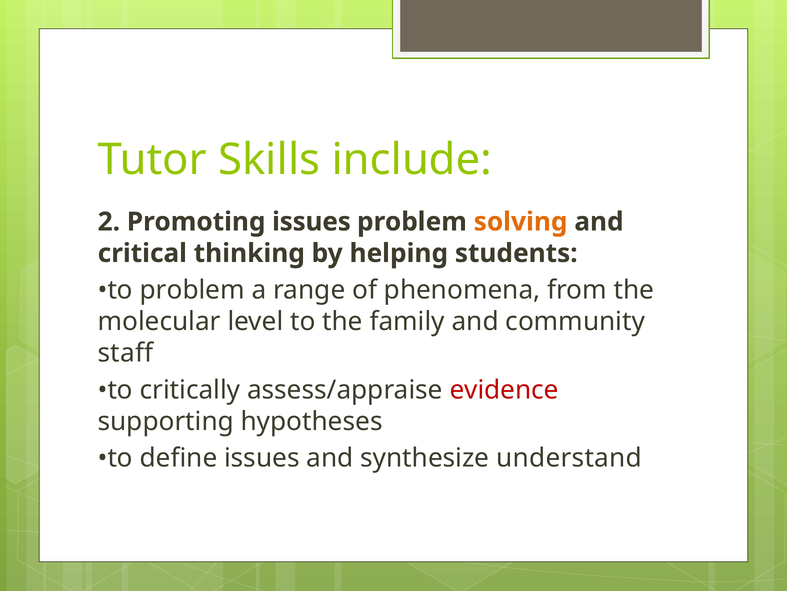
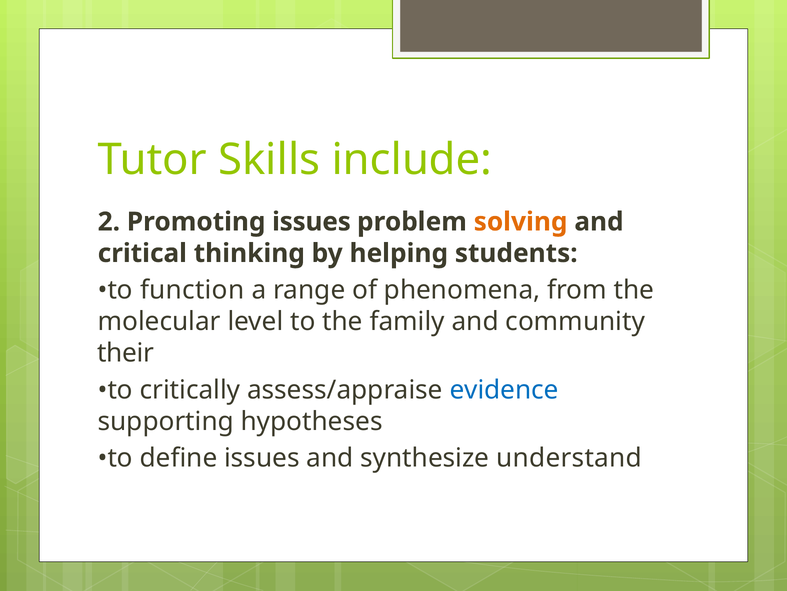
to problem: problem -> function
staff: staff -> their
evidence colour: red -> blue
